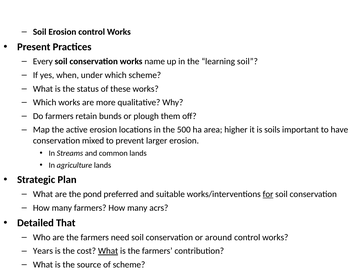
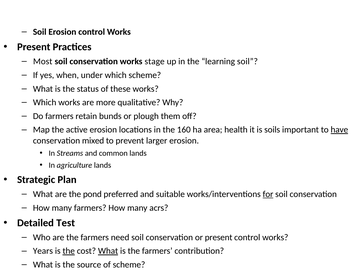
Every: Every -> Most
name: name -> stage
500: 500 -> 160
higher: higher -> health
have underline: none -> present
That: That -> Test
or around: around -> present
the at (69, 251) underline: none -> present
